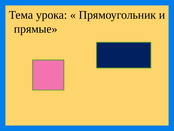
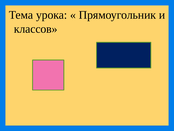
прямые: прямые -> классов
